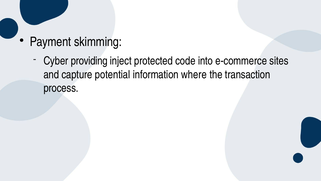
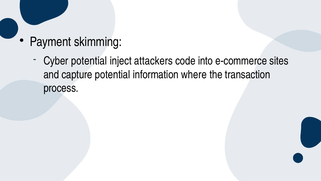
Cyber providing: providing -> potential
protected: protected -> attackers
